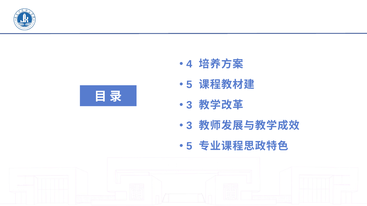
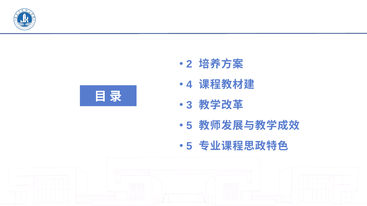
4: 4 -> 2
5 at (189, 85): 5 -> 4
3 at (189, 126): 3 -> 5
